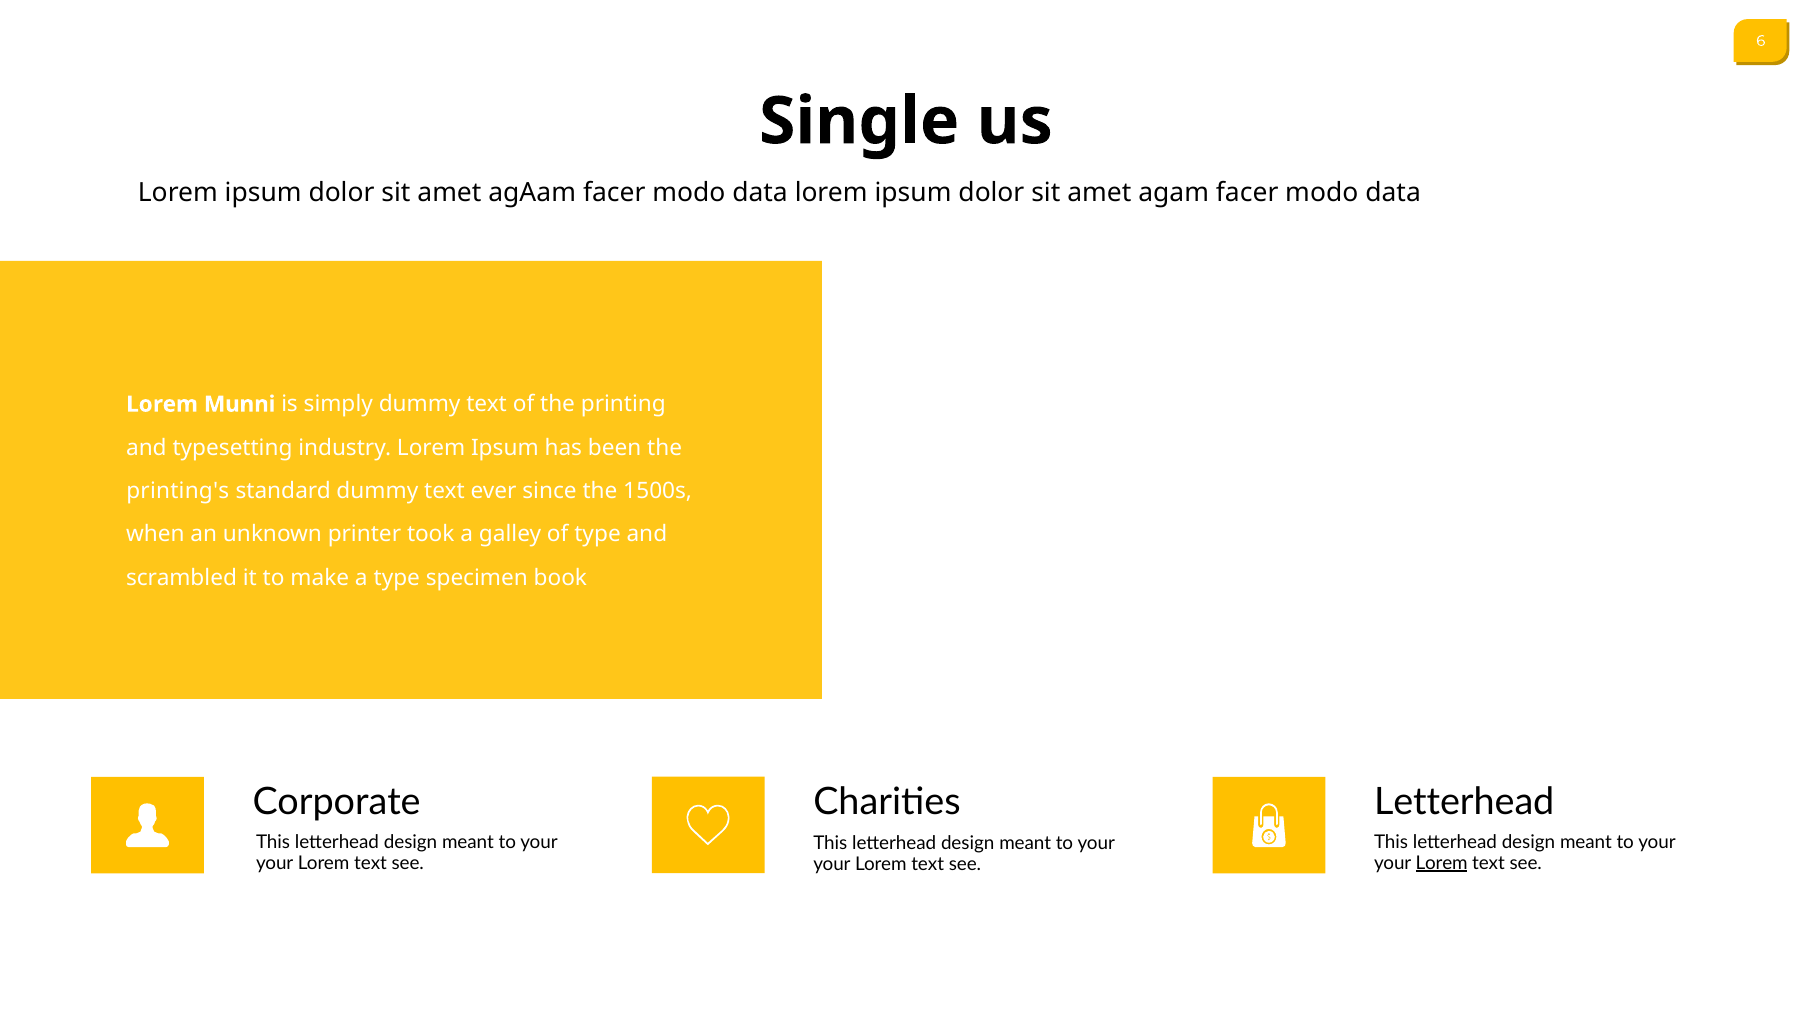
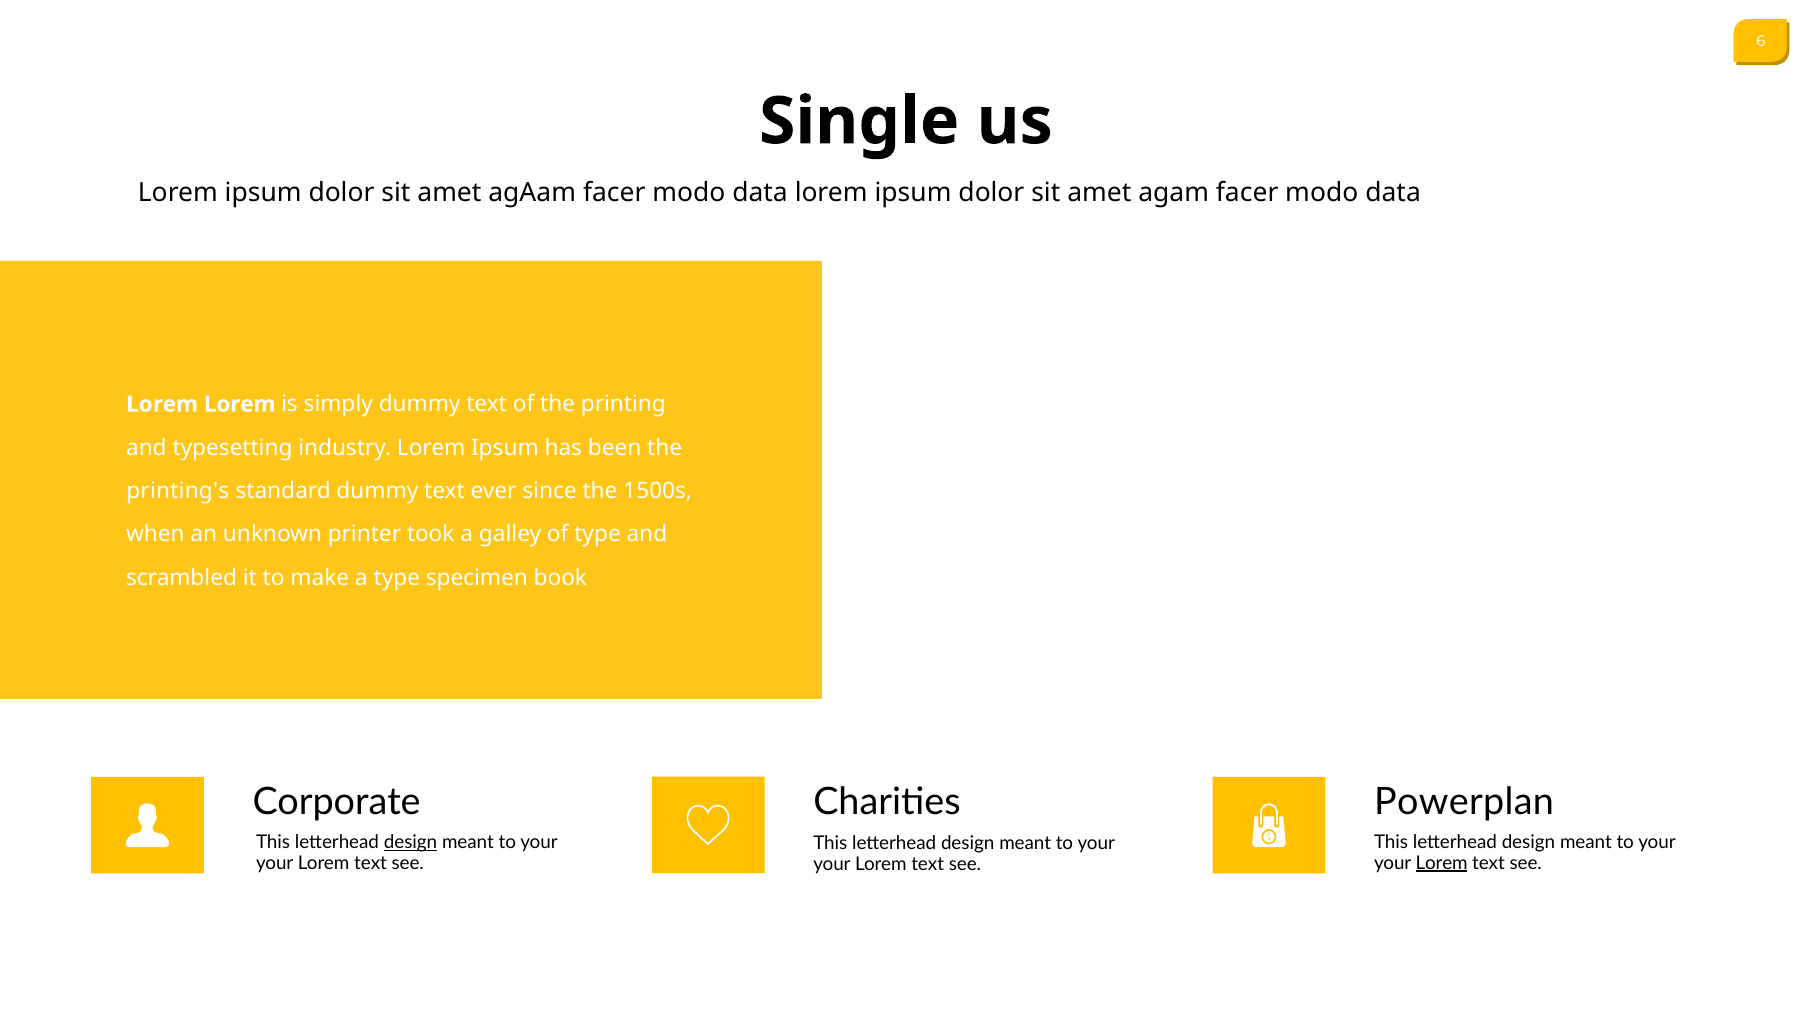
Lorem Munni: Munni -> Lorem
Letterhead at (1464, 802): Letterhead -> Powerplan
design at (411, 842) underline: none -> present
